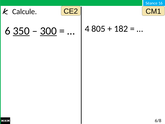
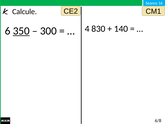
805: 805 -> 830
182: 182 -> 140
300 underline: present -> none
